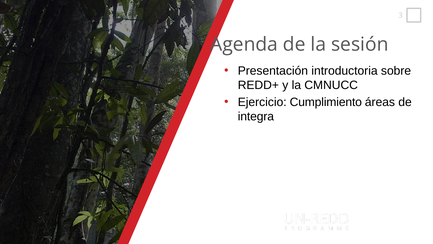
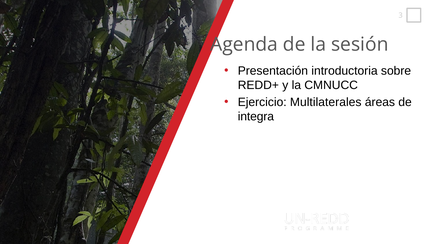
Cumplimiento: Cumplimiento -> Multilaterales
